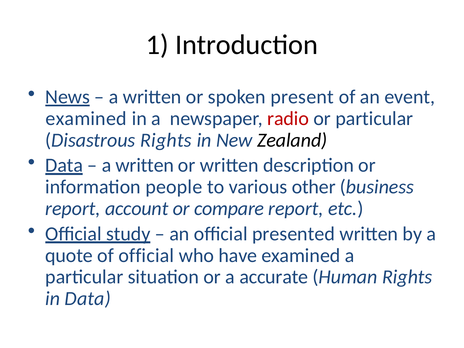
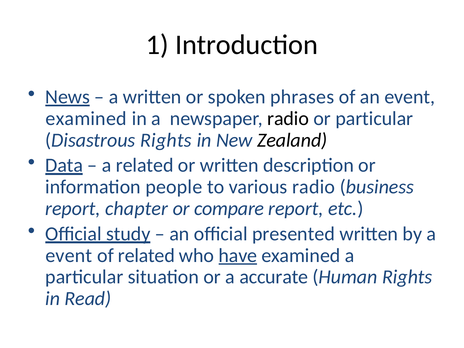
present: present -> phrases
radio at (288, 119) colour: red -> black
written at (145, 165): written -> related
various other: other -> radio
account: account -> chapter
quote at (69, 255): quote -> event
of official: official -> related
have underline: none -> present
in Data: Data -> Read
